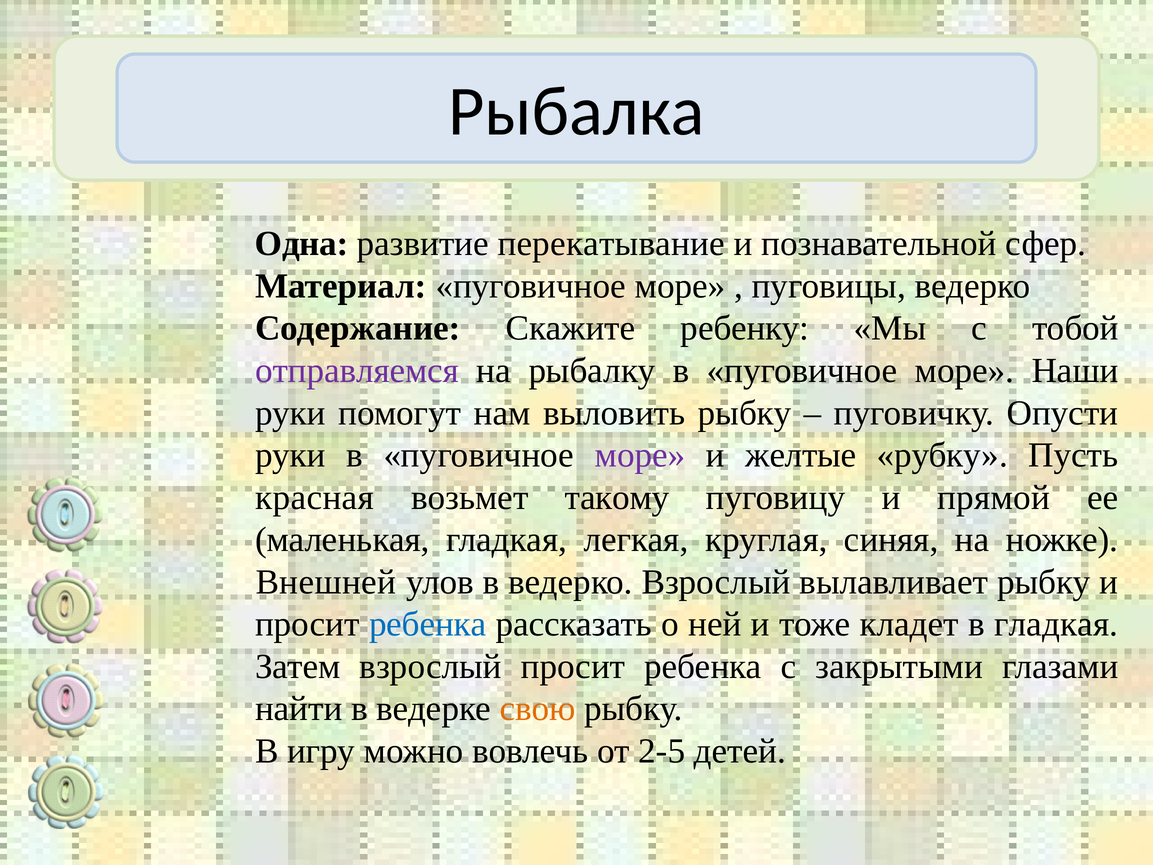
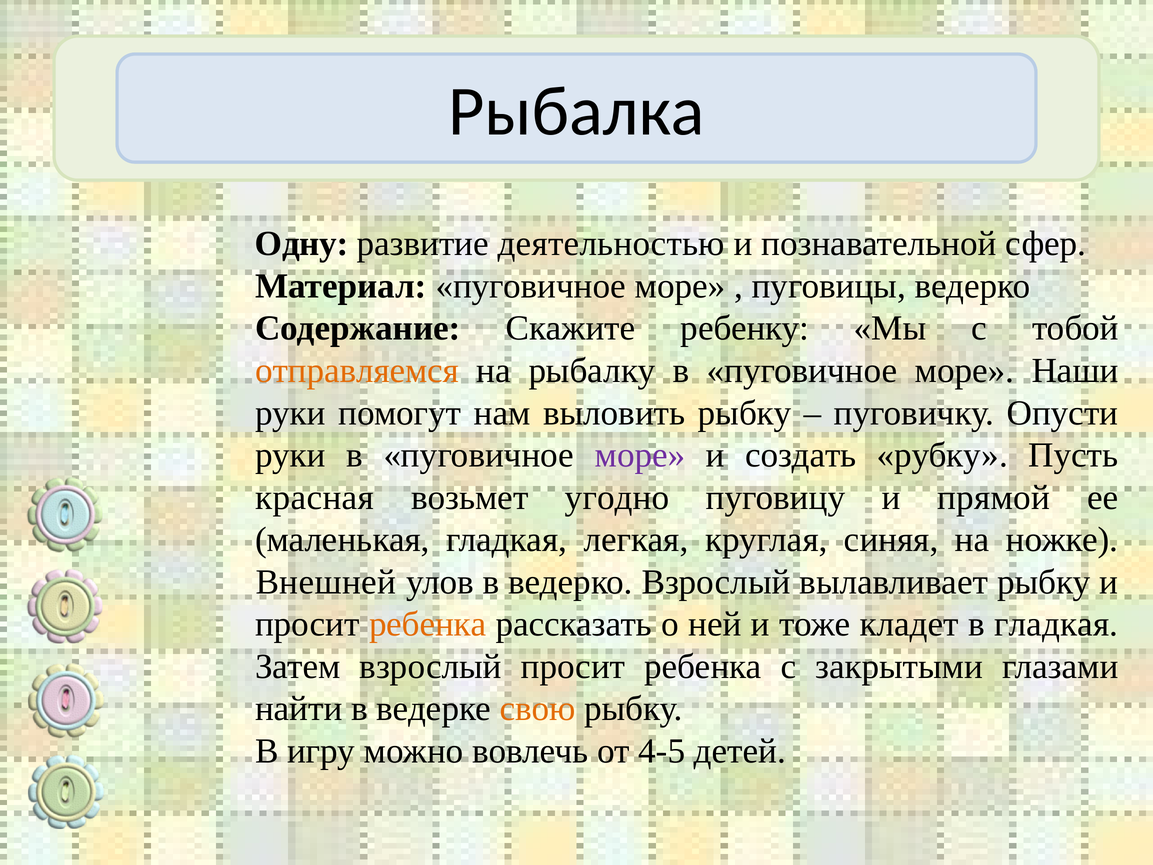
Одна: Одна -> Одну
перекатывание: перекатывание -> деятельностью
отправляемся colour: purple -> orange
желтые: желтые -> создать
такому: такому -> угодно
ребенка at (428, 624) colour: blue -> orange
2-5: 2-5 -> 4-5
